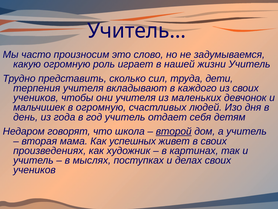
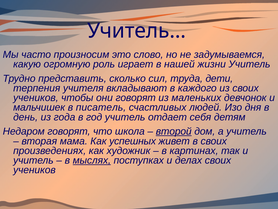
они учителя: учителя -> говорят
в огромную: огромную -> писатель
мыслях underline: none -> present
